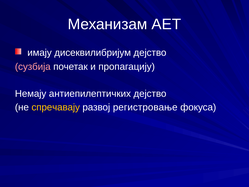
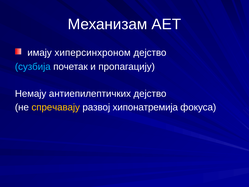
дисеквилибријум: дисеквилибријум -> хиперсинхроном
сузбија colour: pink -> light blue
регистровање: регистровање -> хипонатремија
